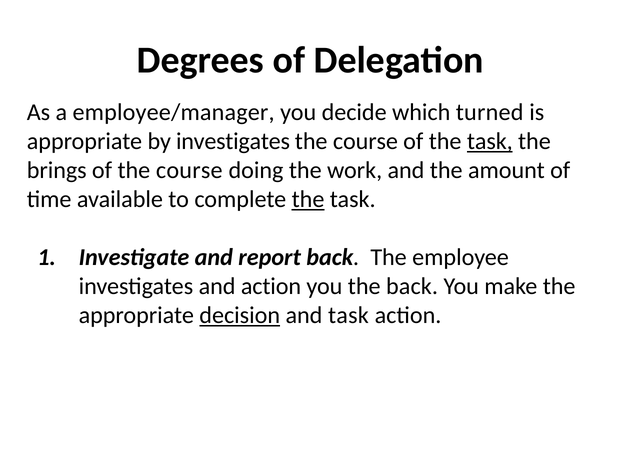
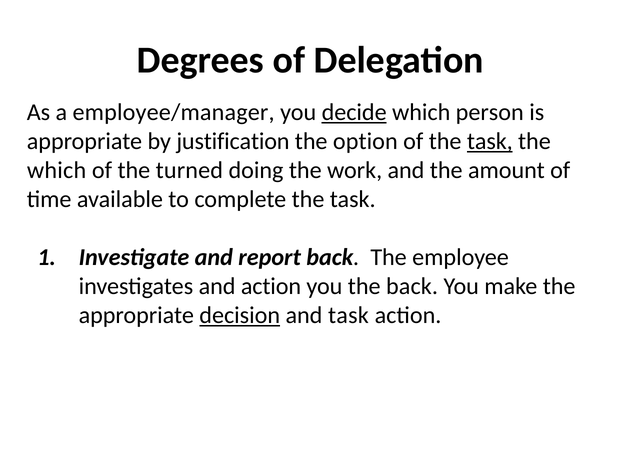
decide underline: none -> present
turned: turned -> person
by investigates: investigates -> justification
course at (365, 141): course -> option
brings at (57, 170): brings -> which
of the course: course -> turned
the at (308, 199) underline: present -> none
